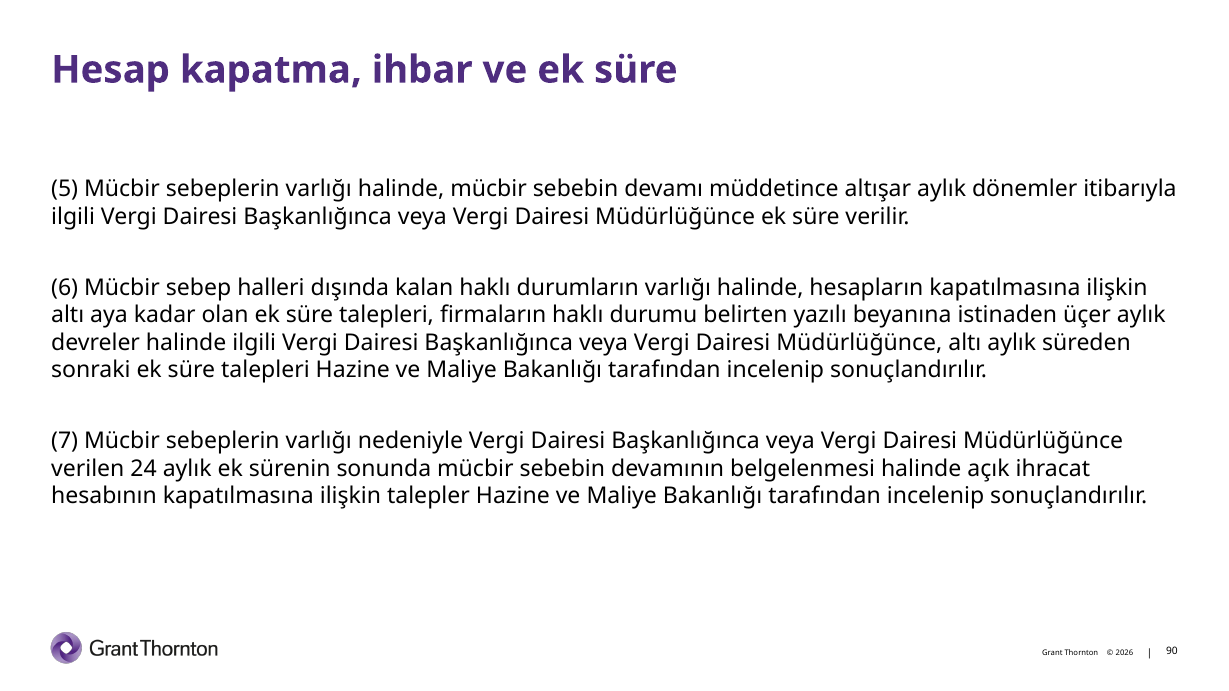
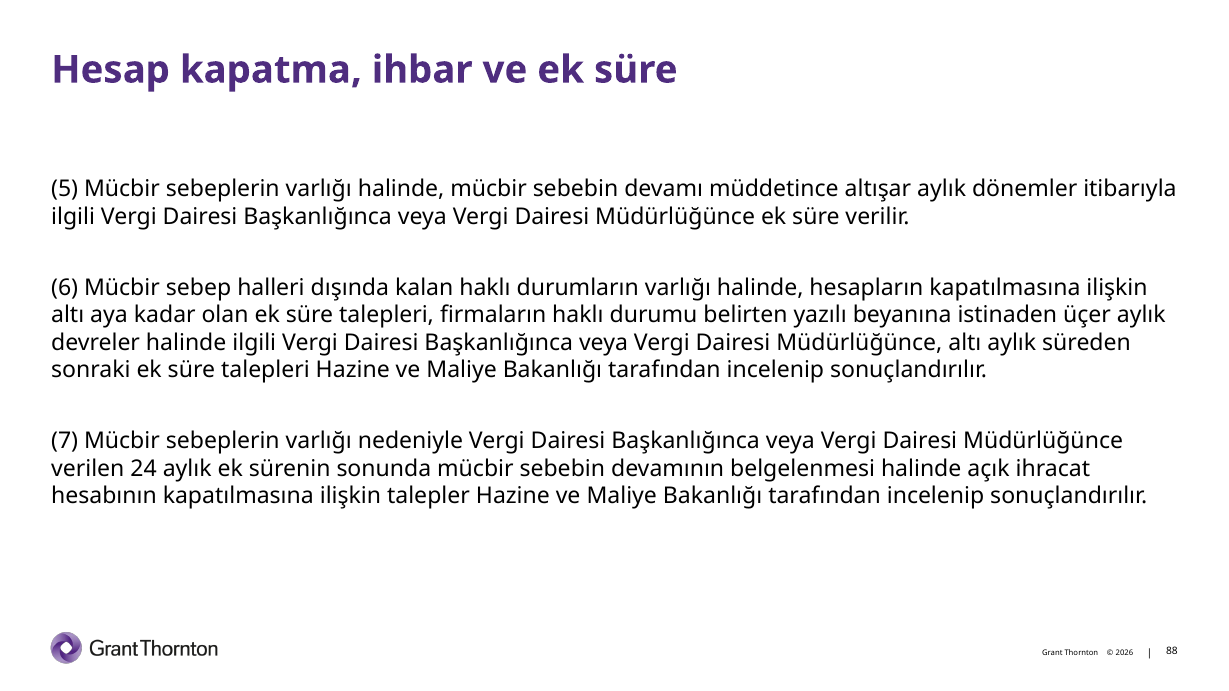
90: 90 -> 88
